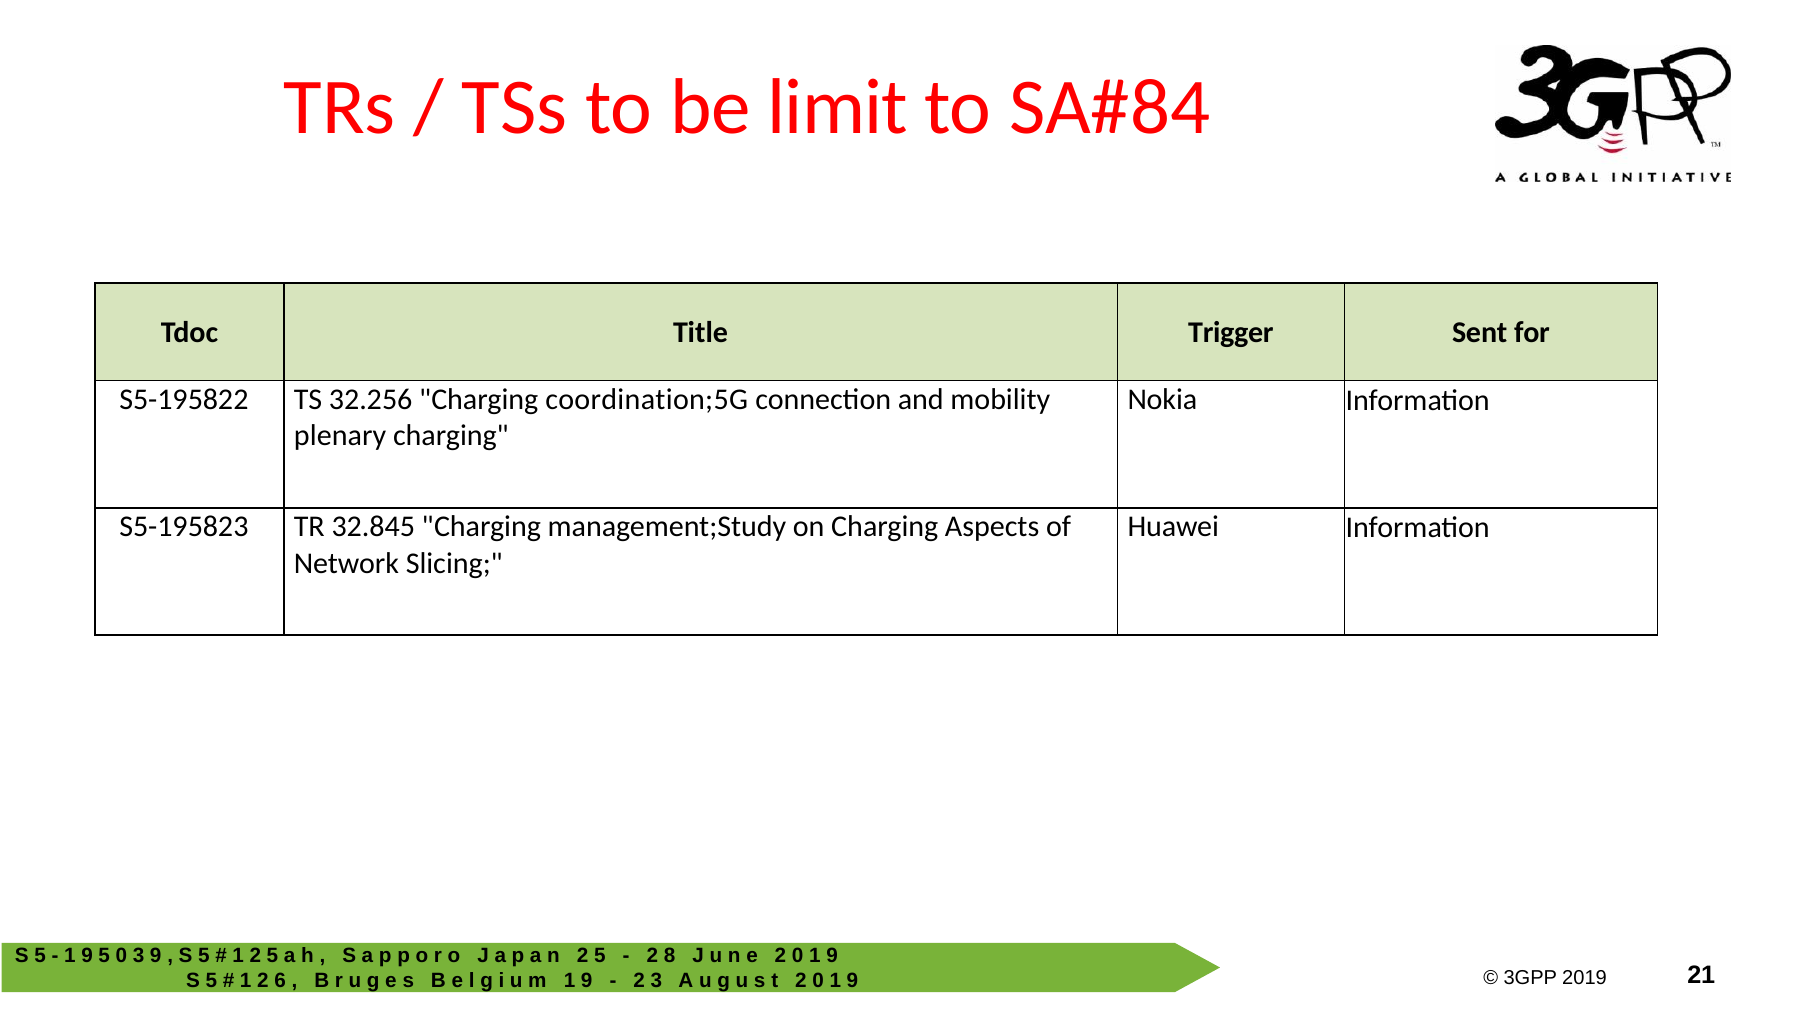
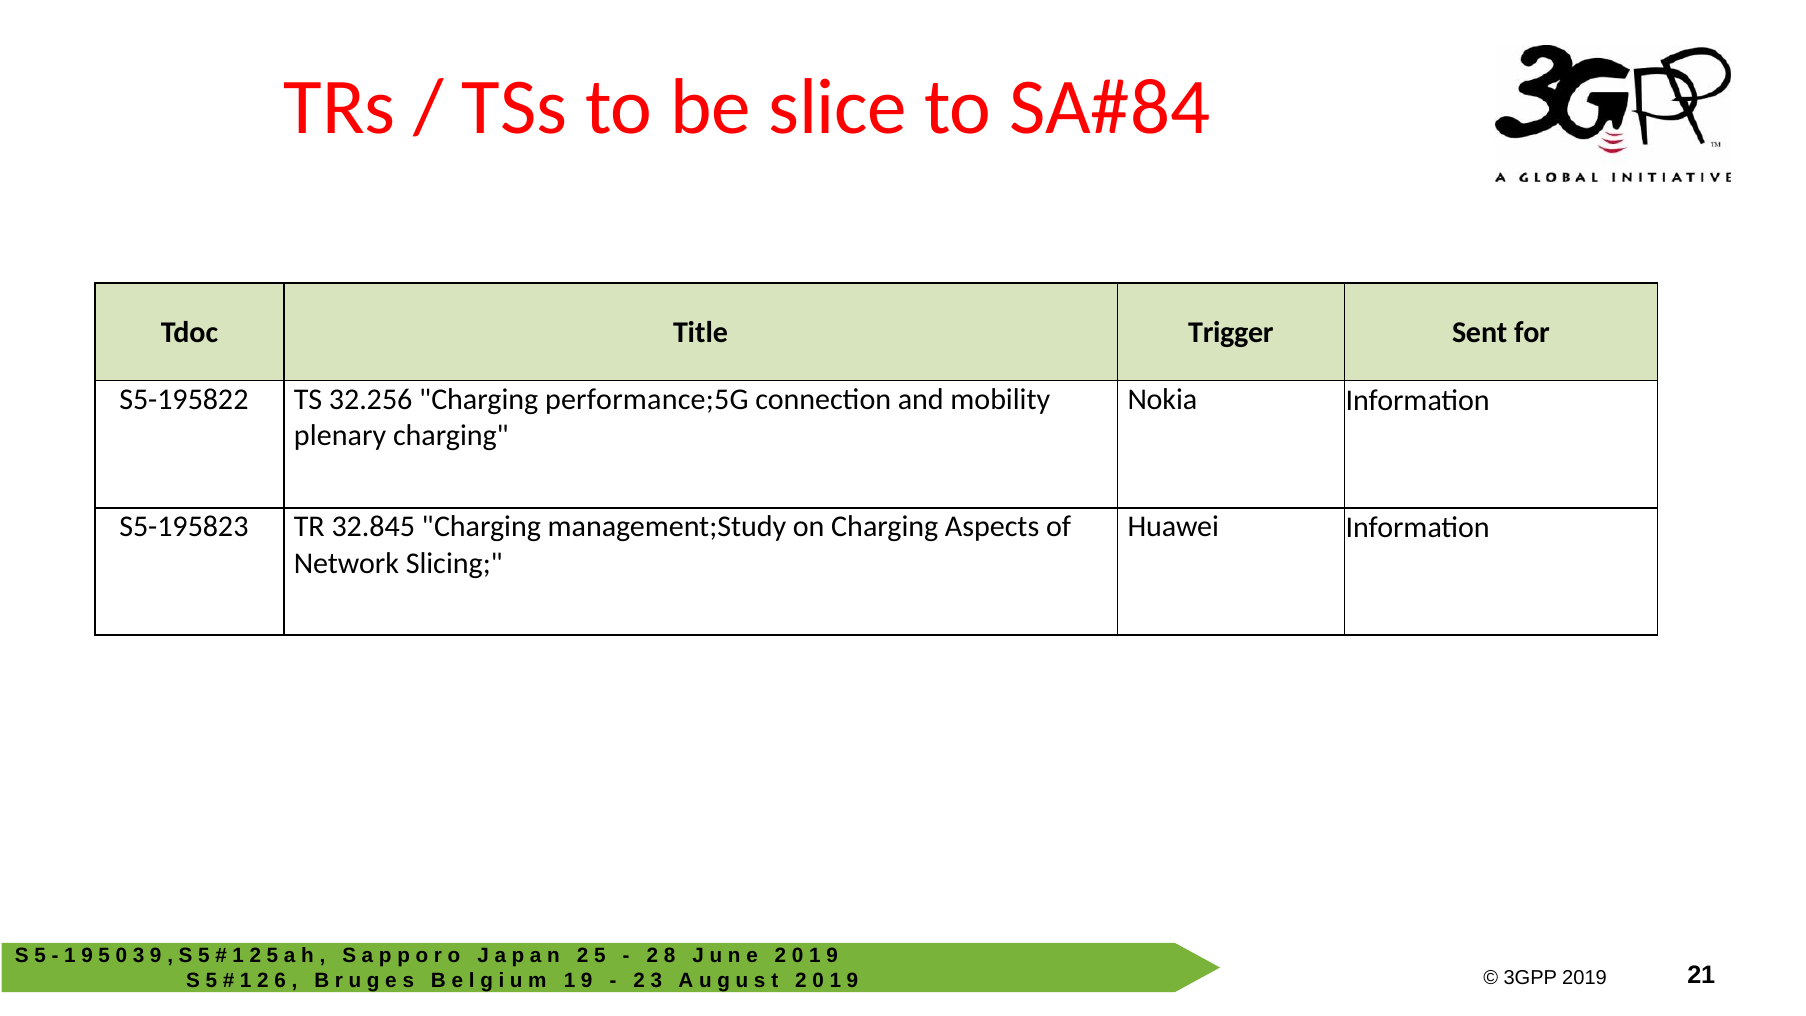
limit: limit -> slice
coordination;5G: coordination;5G -> performance;5G
